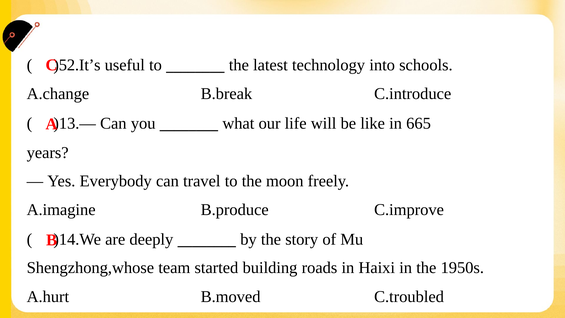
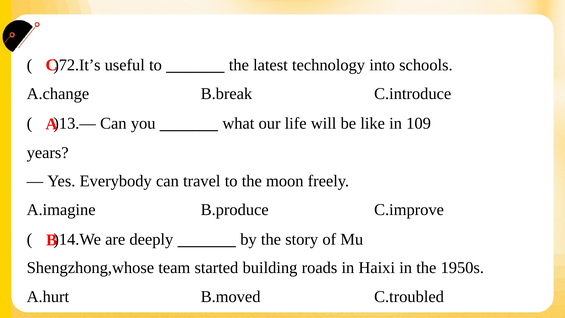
)52.It’s: )52.It’s -> )72.It’s
665: 665 -> 109
